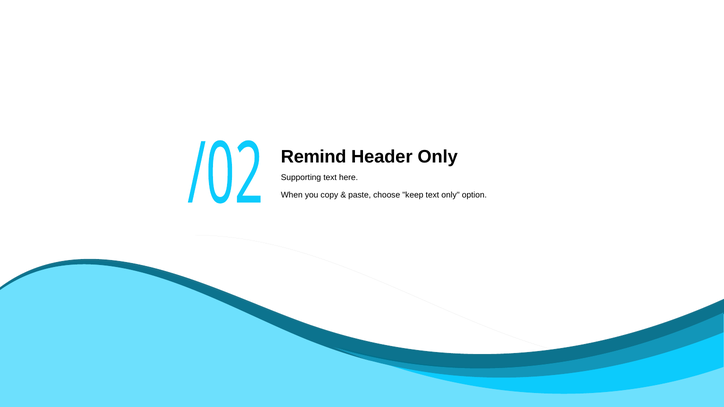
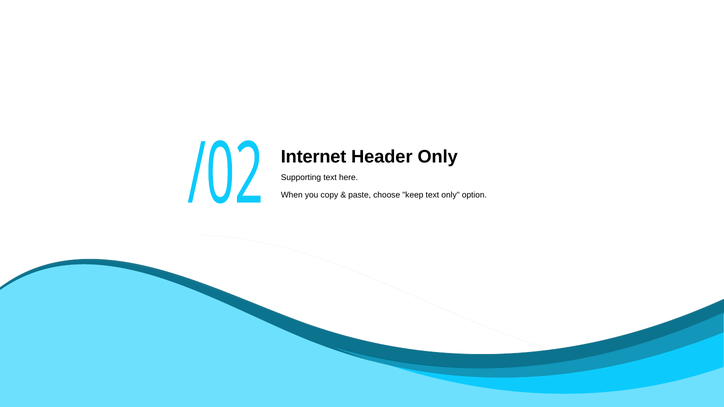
Remind: Remind -> Internet
